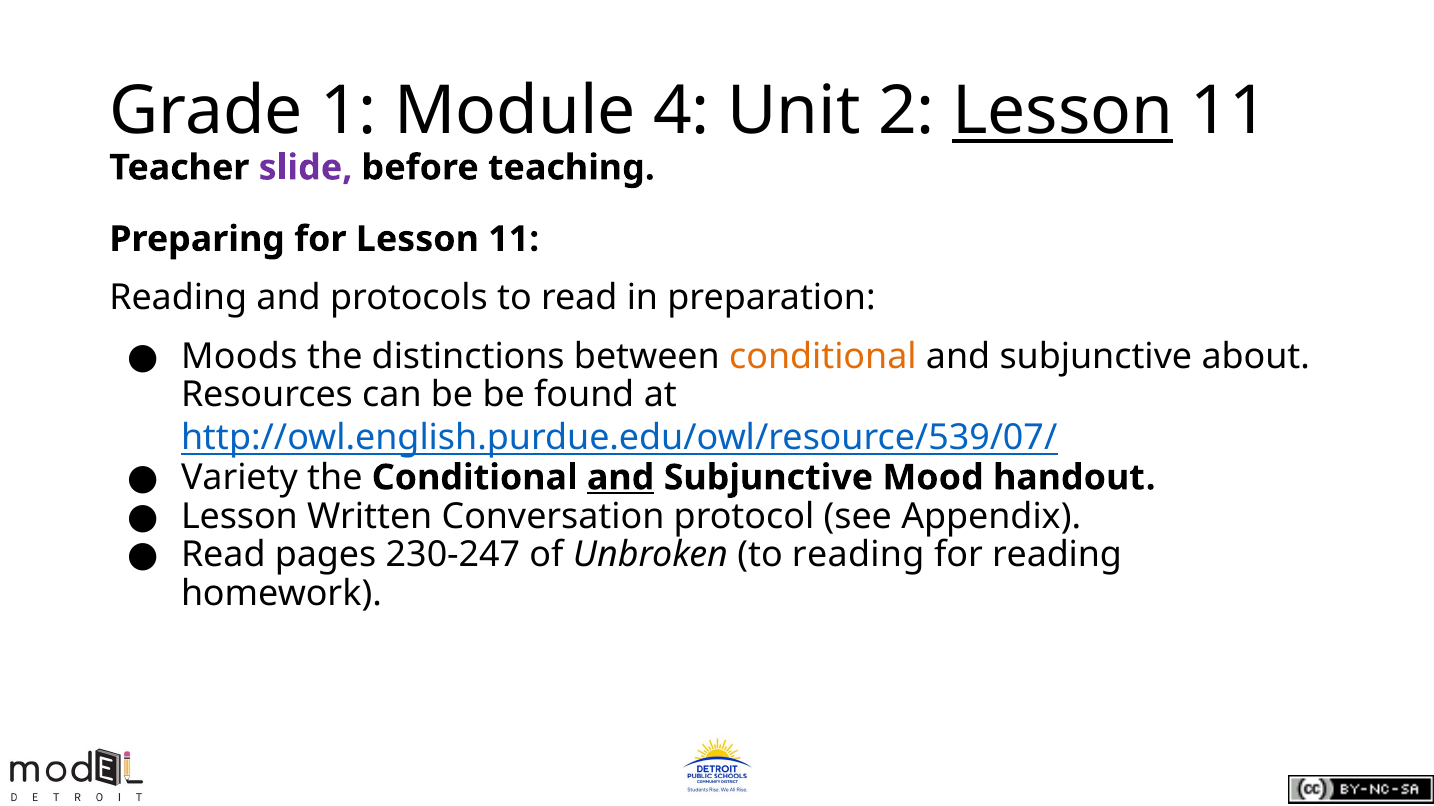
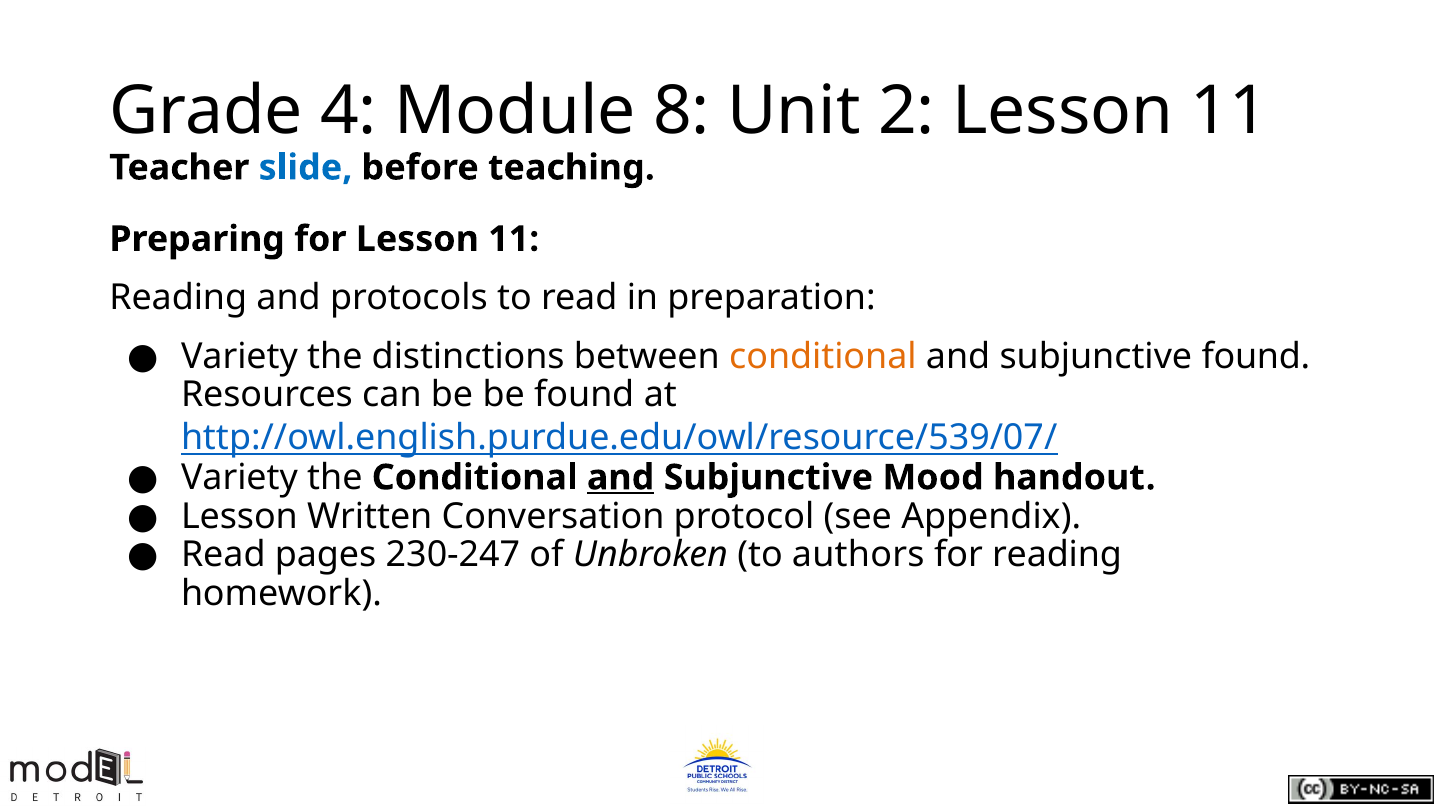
1: 1 -> 4
4: 4 -> 8
Lesson at (1063, 112) underline: present -> none
slide colour: purple -> blue
Moods at (239, 357): Moods -> Variety
subjunctive about: about -> found
to reading: reading -> authors
